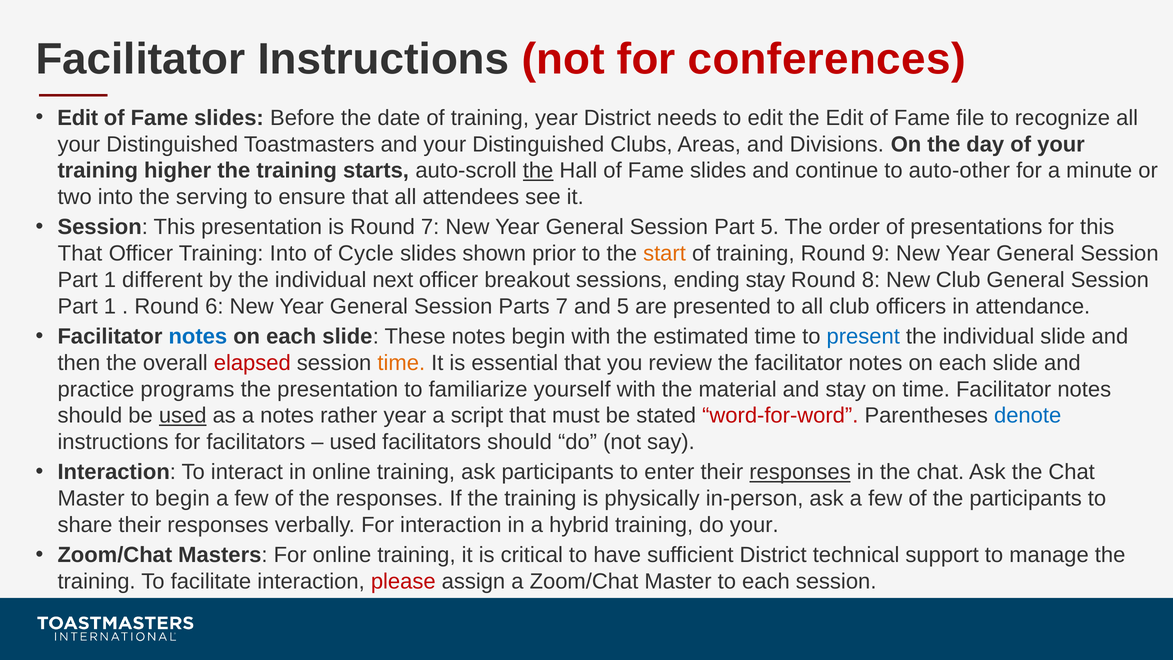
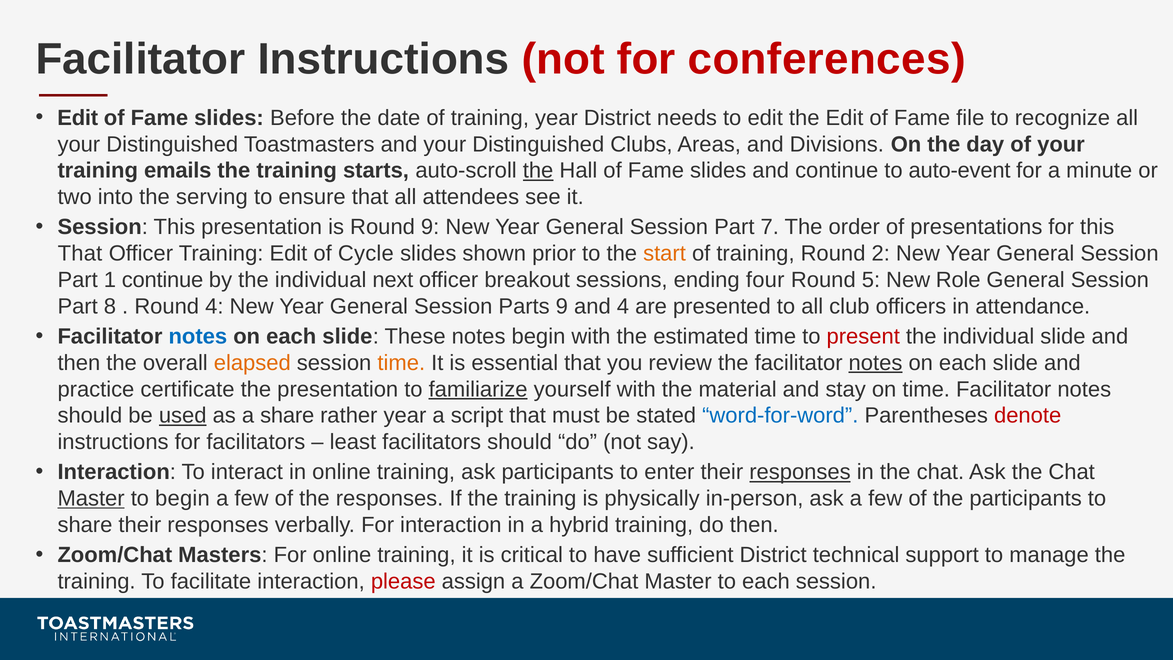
higher: higher -> emails
auto-other: auto-other -> auto-event
Round 7: 7 -> 9
Part 5: 5 -> 7
Training Into: Into -> Edit
9: 9 -> 2
1 different: different -> continue
ending stay: stay -> four
8: 8 -> 5
New Club: Club -> Role
1 at (110, 306): 1 -> 8
Round 6: 6 -> 4
Parts 7: 7 -> 9
and 5: 5 -> 4
present colour: blue -> red
elapsed colour: red -> orange
notes at (875, 363) underline: none -> present
programs: programs -> certificate
familiarize underline: none -> present
a notes: notes -> share
word-for-word colour: red -> blue
denote colour: blue -> red
used at (353, 442): used -> least
Master at (91, 498) underline: none -> present
do your: your -> then
